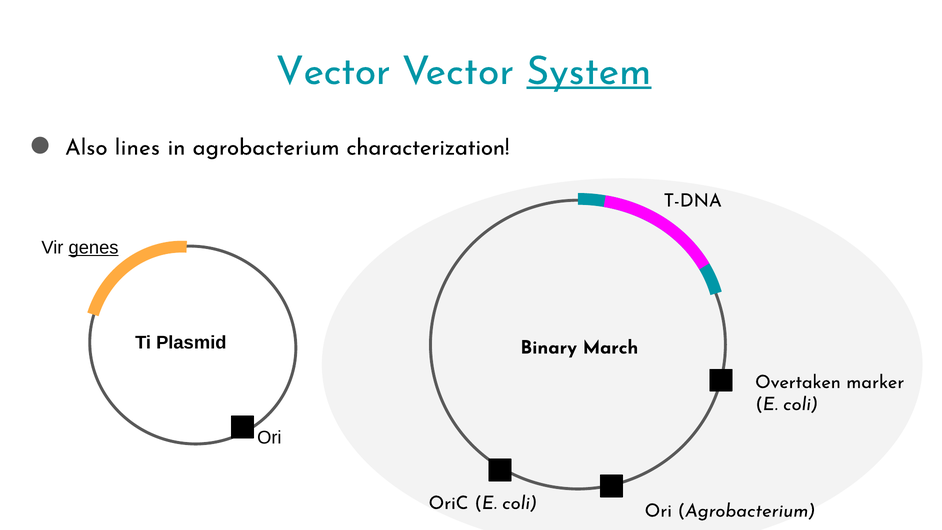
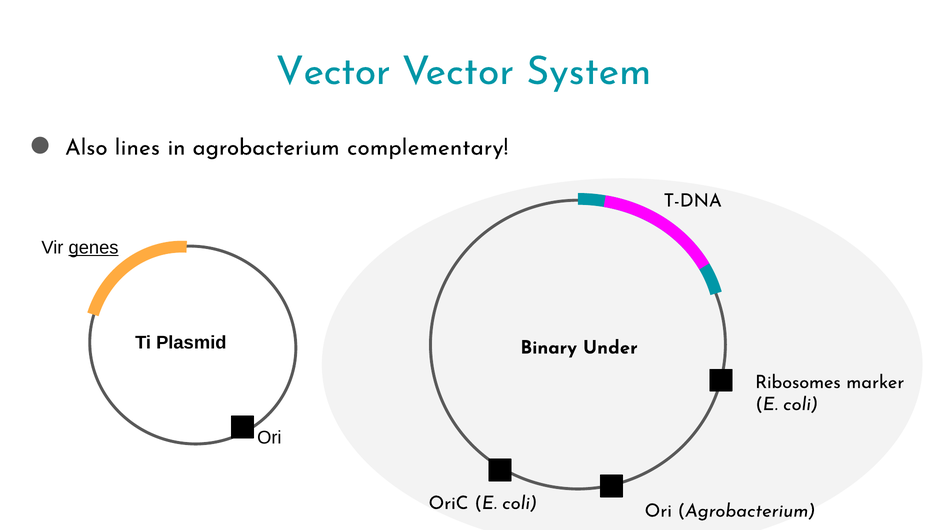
System underline: present -> none
characterization: characterization -> complementary
March: March -> Under
Overtaken: Overtaken -> Ribosomes
